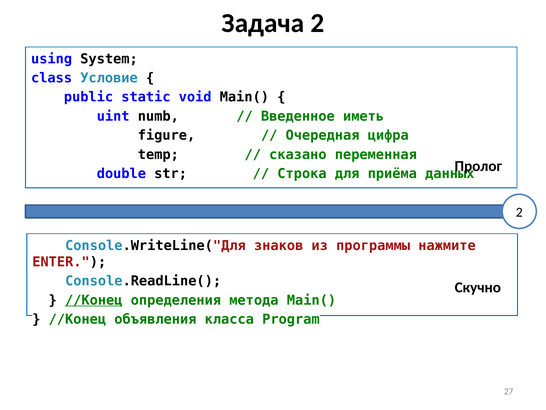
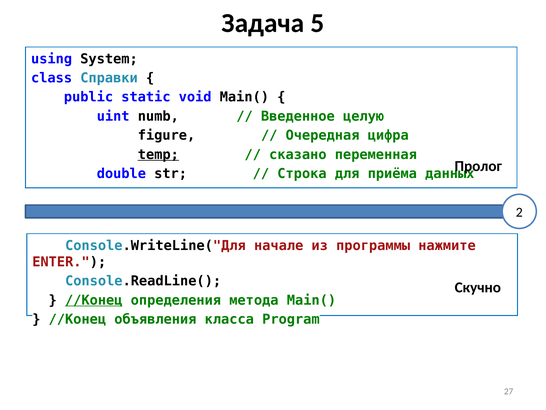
Задача 2: 2 -> 5
Условие: Условие -> Справки
иметь: иметь -> целую
temp underline: none -> present
знаков: знаков -> начале
